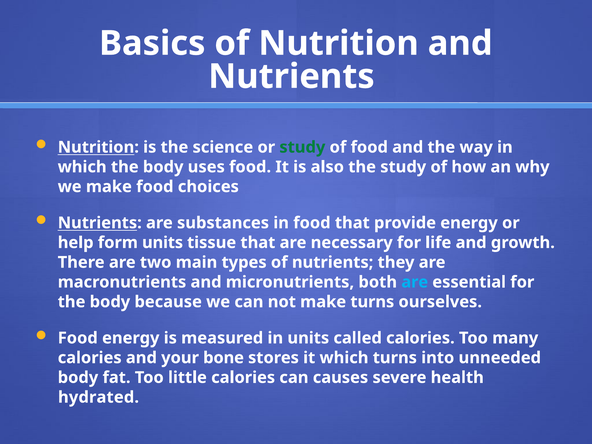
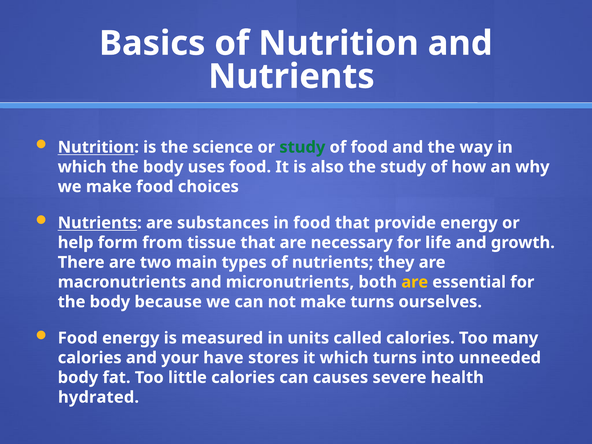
form units: units -> from
are at (415, 282) colour: light blue -> yellow
bone: bone -> have
